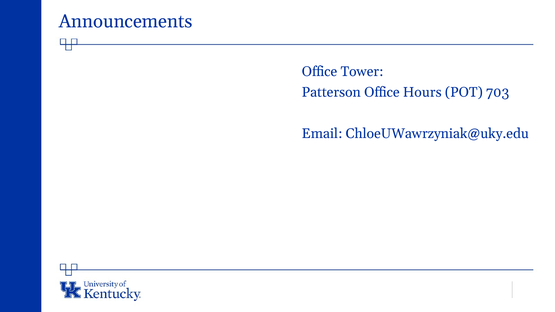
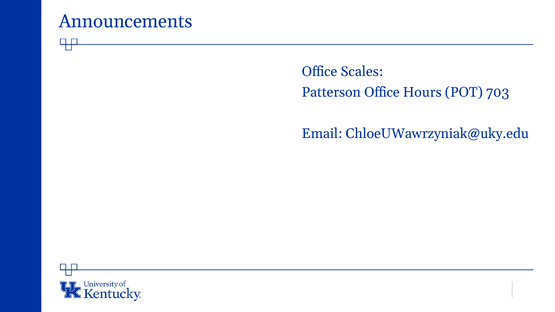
Tower: Tower -> Scales
